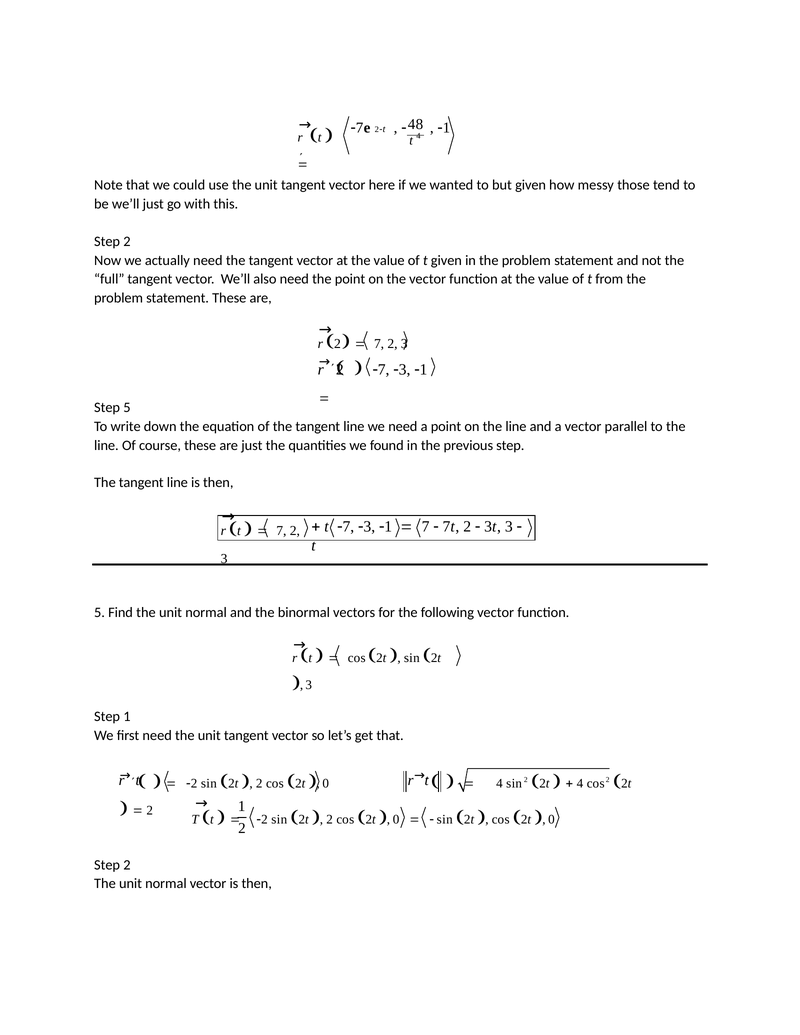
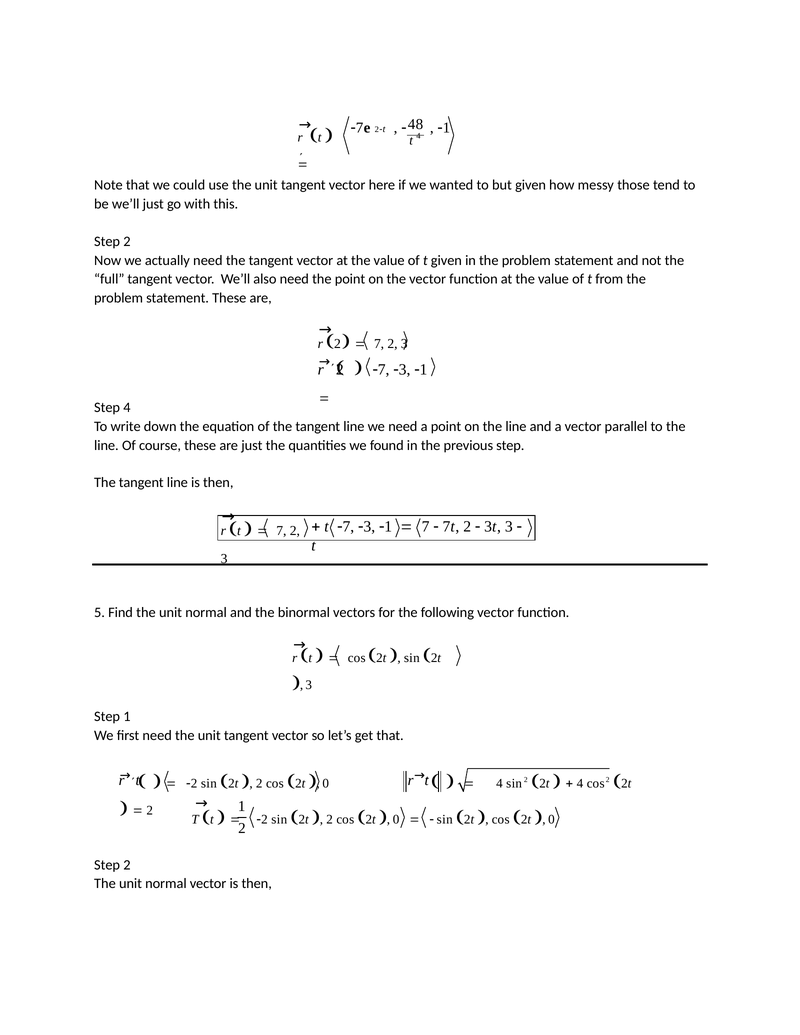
Step 5: 5 -> 4
